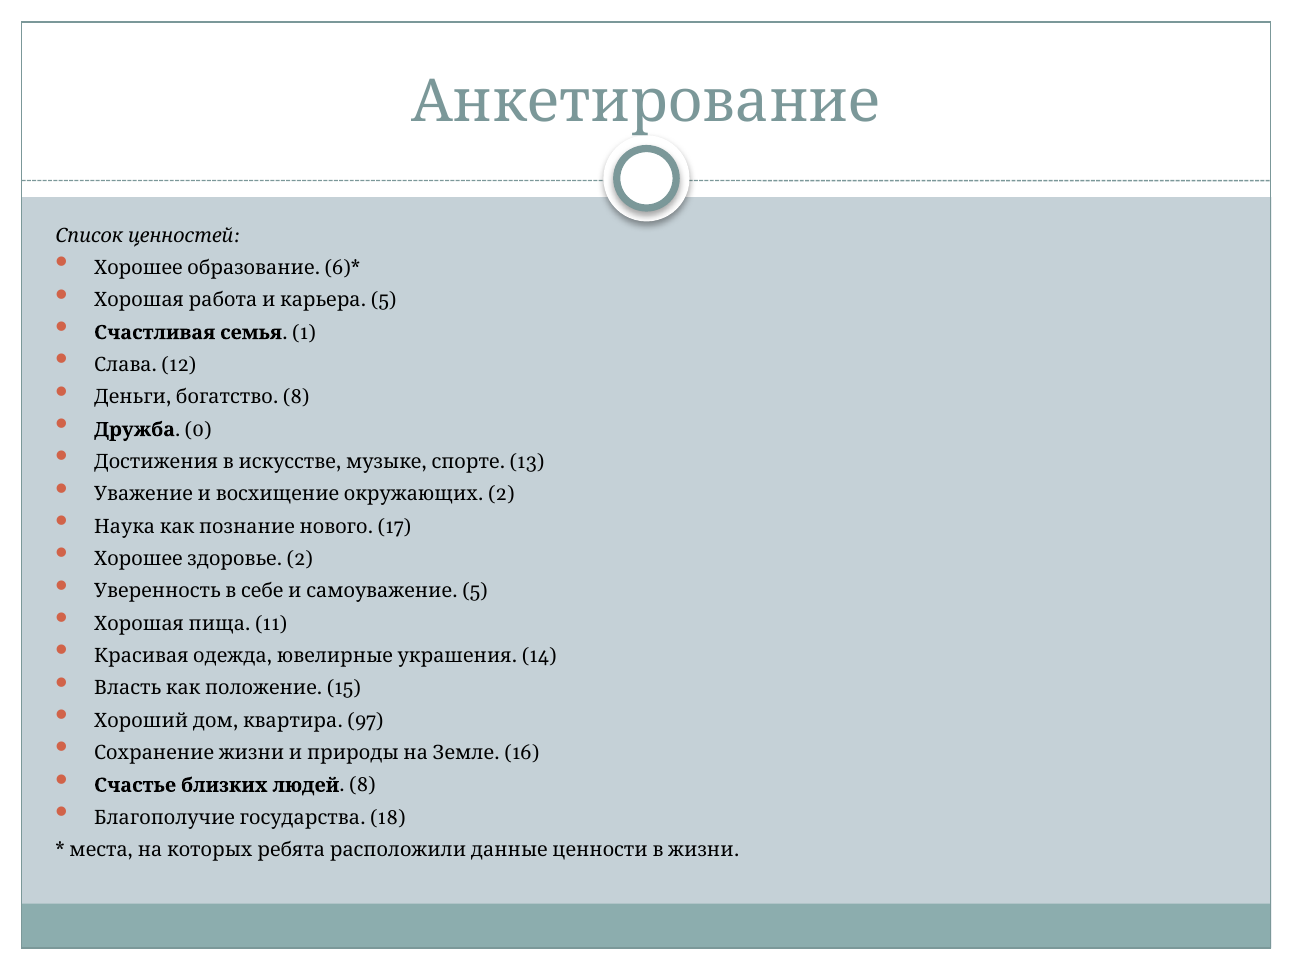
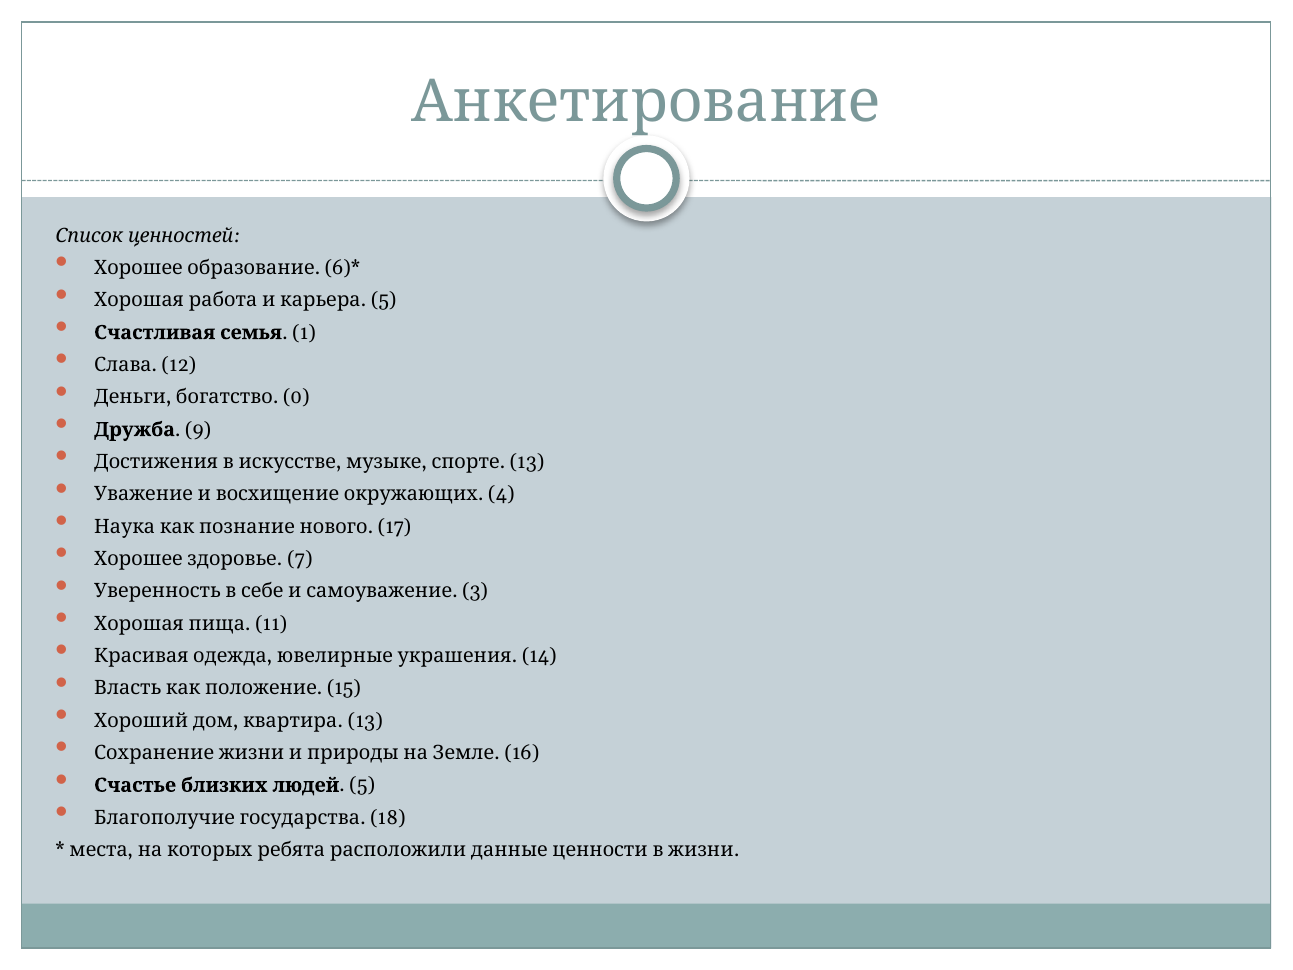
8 at (296, 397): 8 -> 0
0: 0 -> 9
2 at (501, 494): 2 -> 4
2 at (300, 559): 2 -> 7
5 at (475, 591): 5 -> 3
97 at (365, 720): 97 -> 13
людей 8: 8 -> 5
